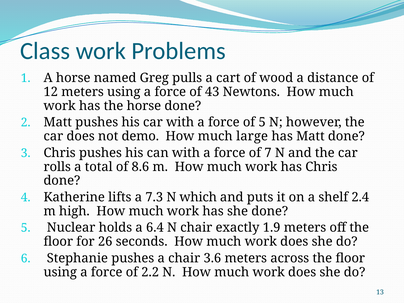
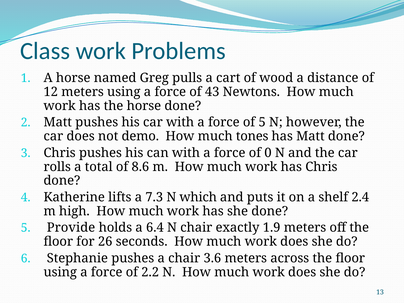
large: large -> tones
7: 7 -> 0
Nuclear: Nuclear -> Provide
